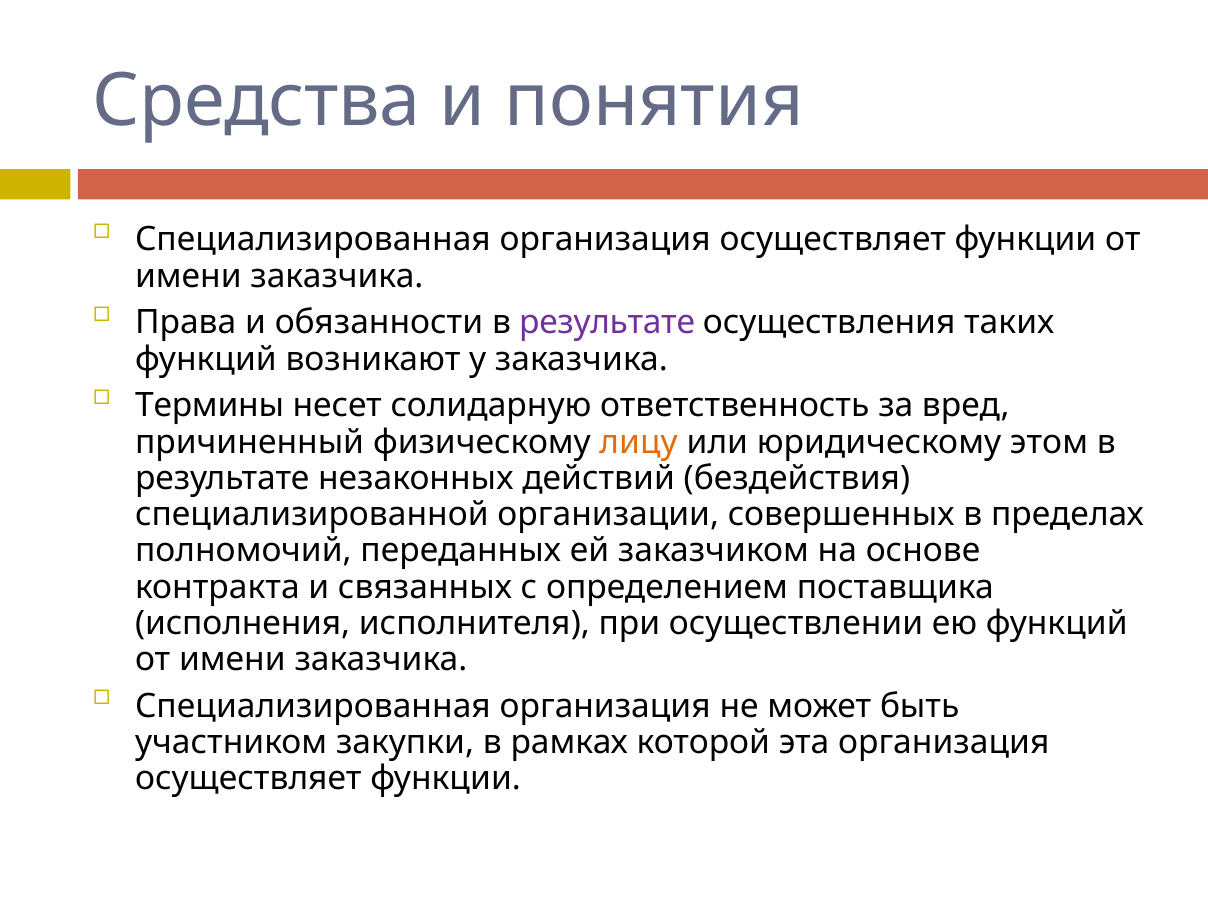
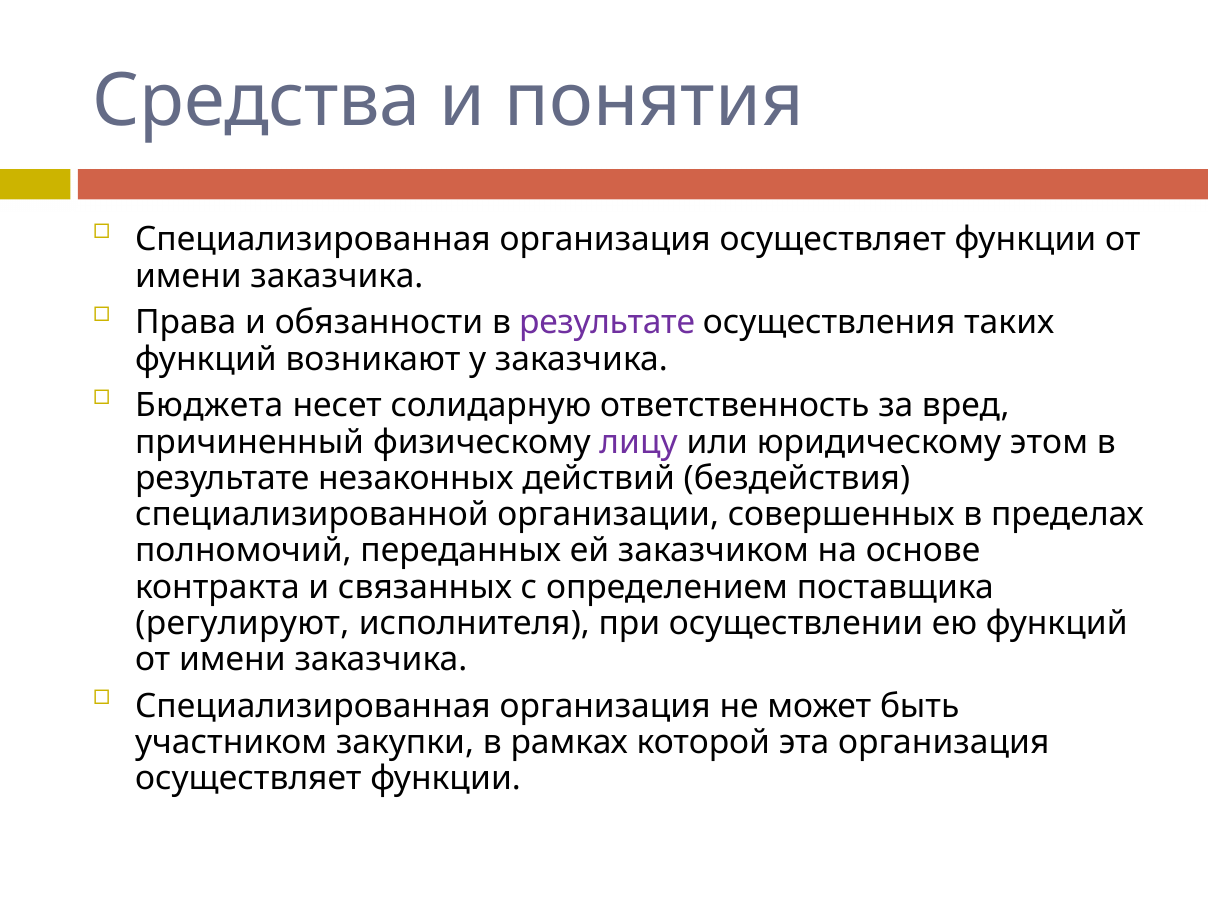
Термины: Термины -> Бюджета
лицу colour: orange -> purple
исполнения: исполнения -> регулируют
